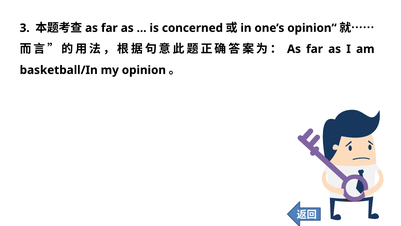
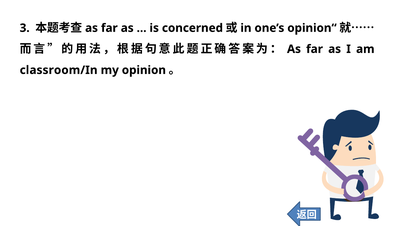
basketball/In: basketball/In -> classroom/In
